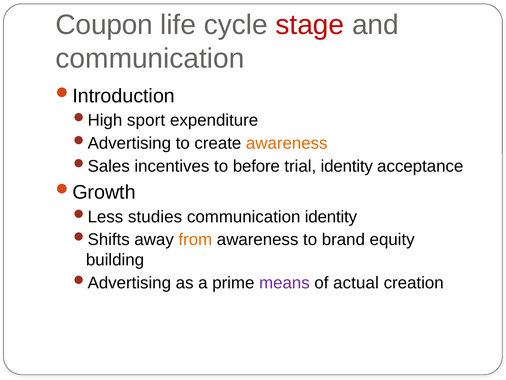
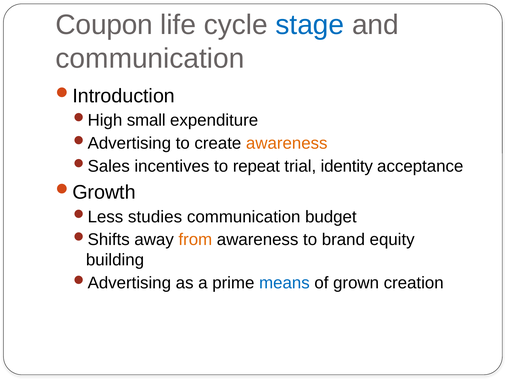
stage colour: red -> blue
sport: sport -> small
before: before -> repeat
communication identity: identity -> budget
means colour: purple -> blue
actual: actual -> grown
